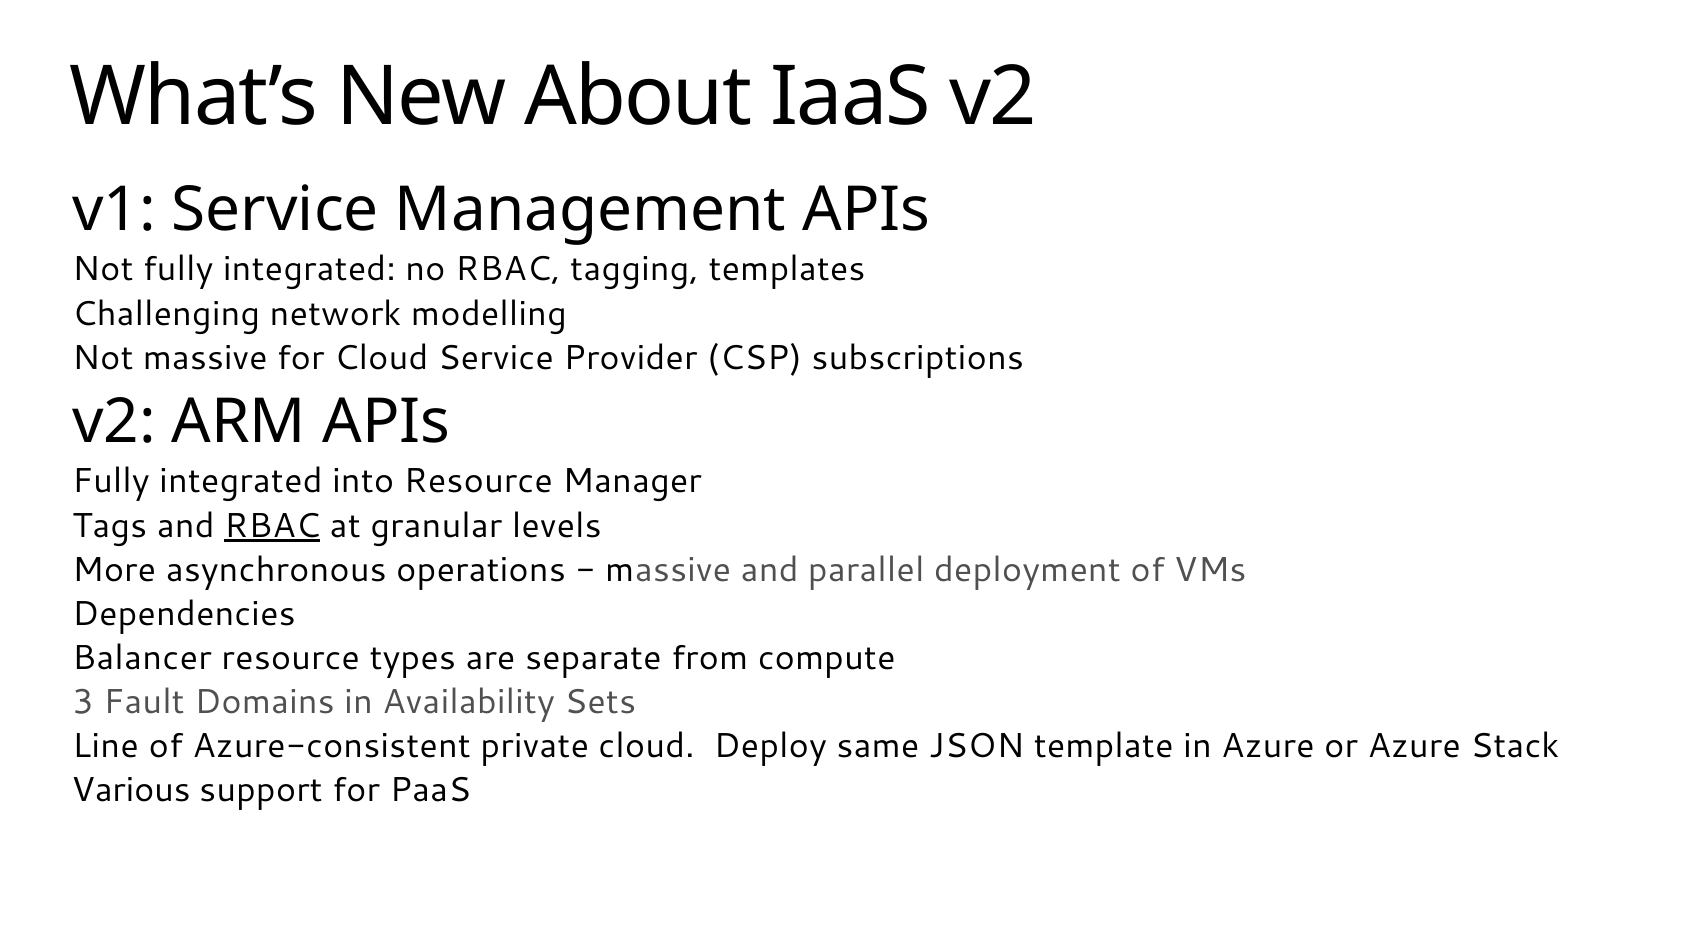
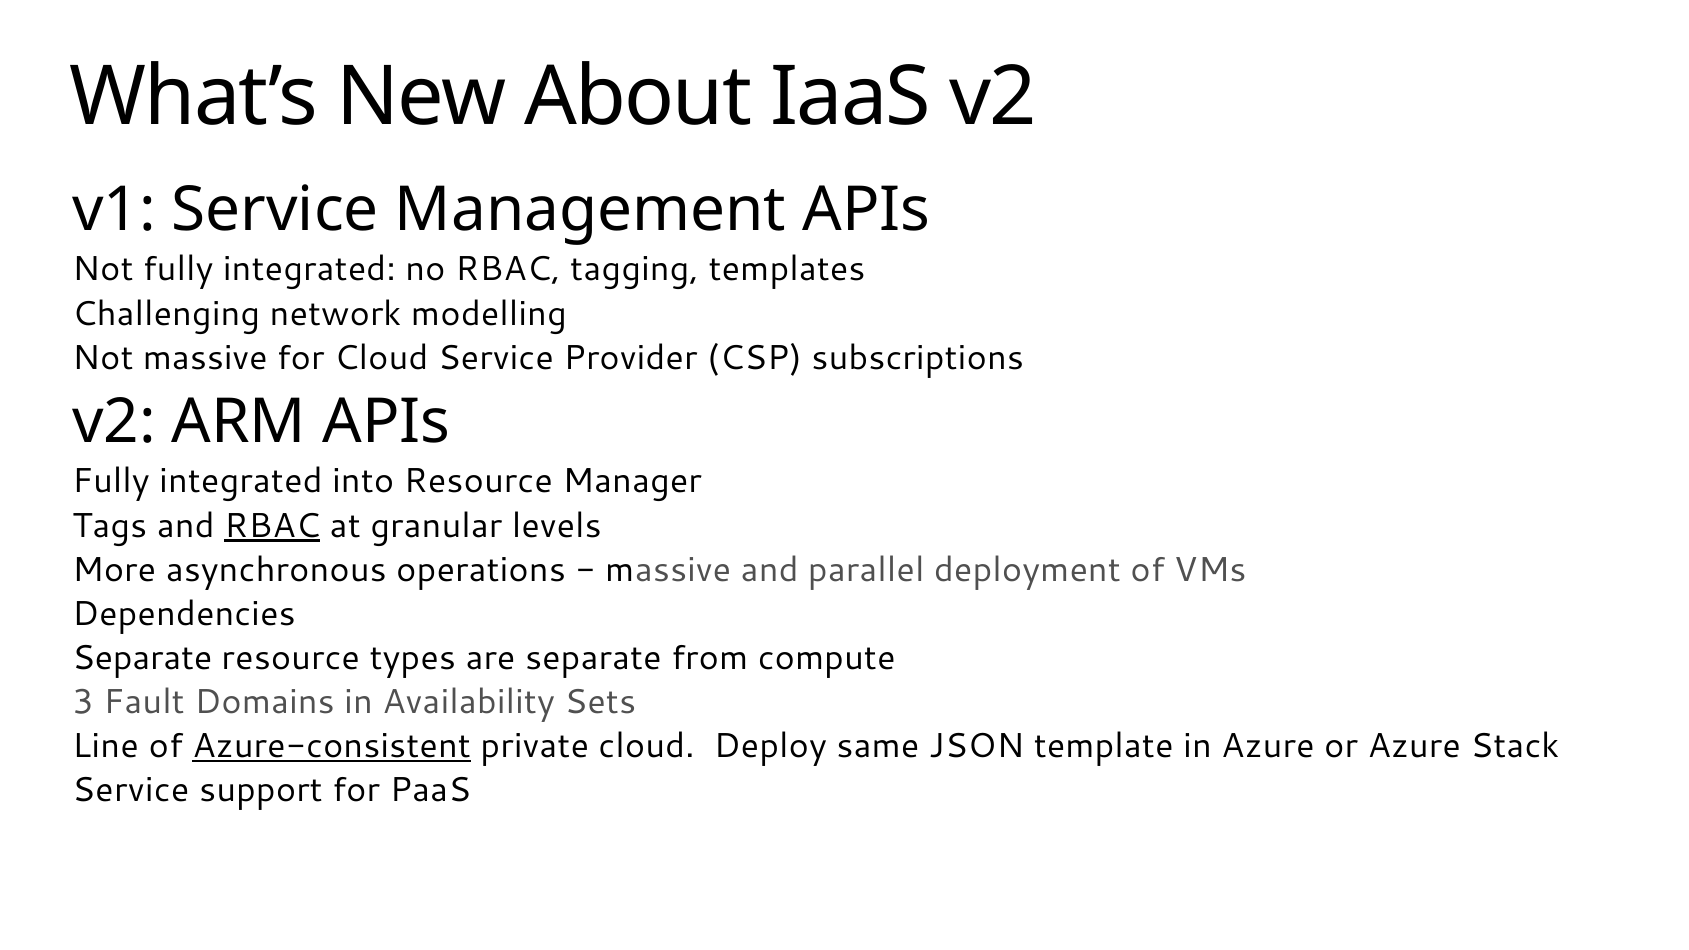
Balancer at (142, 658): Balancer -> Separate
Azure-consistent underline: none -> present
Various at (131, 791): Various -> Service
